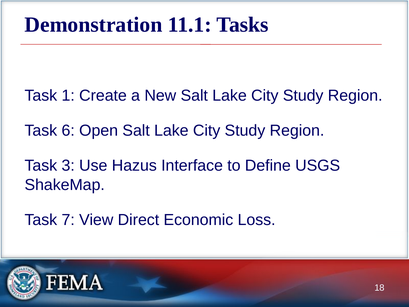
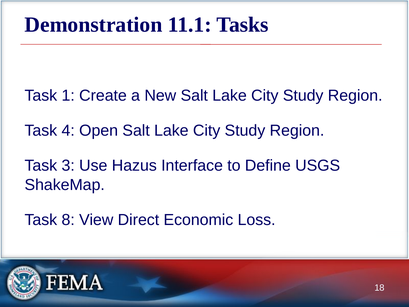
6: 6 -> 4
7: 7 -> 8
